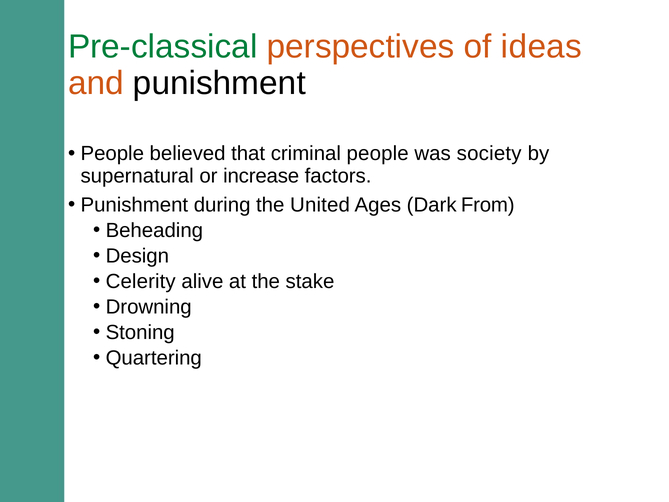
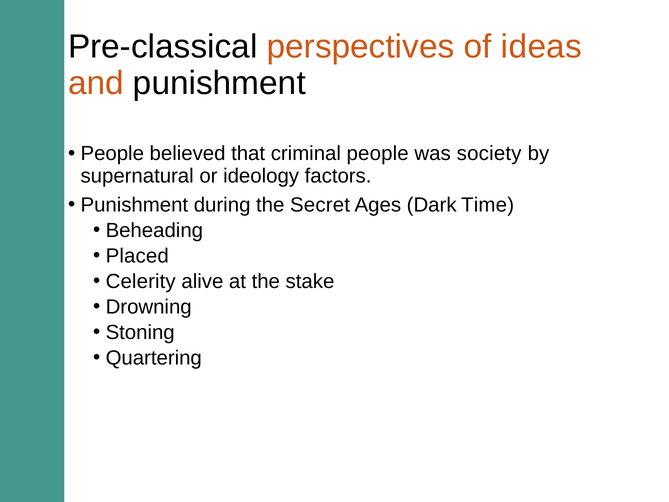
Pre-classical colour: green -> black
increase: increase -> ideology
United: United -> Secret
From: From -> Time
Design: Design -> Placed
